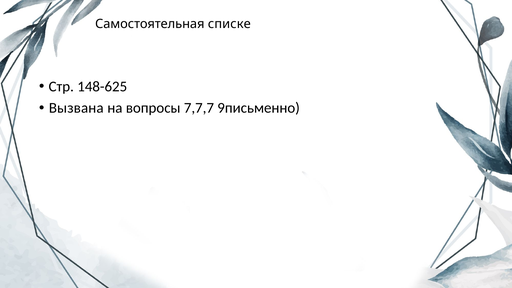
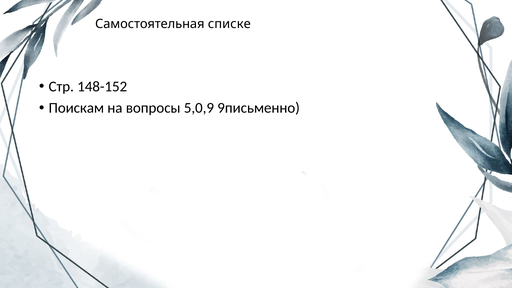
148-625: 148-625 -> 148-152
Вызвана: Вызвана -> Поискам
7,7,7: 7,7,7 -> 5,0,9
